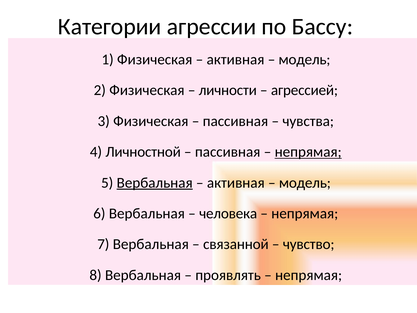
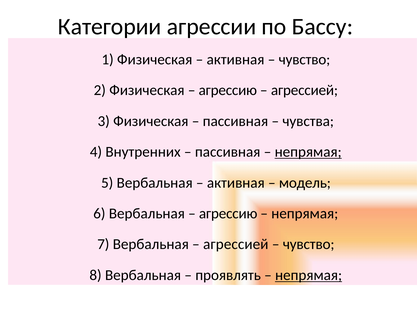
модель at (304, 59): модель -> чувство
личности at (228, 90): личности -> агрессию
Личностной: Личностной -> Внутренних
Вербальная at (155, 183) underline: present -> none
человека at (228, 213): человека -> агрессию
связанной at (236, 244): связанной -> агрессией
непрямая at (309, 275) underline: none -> present
